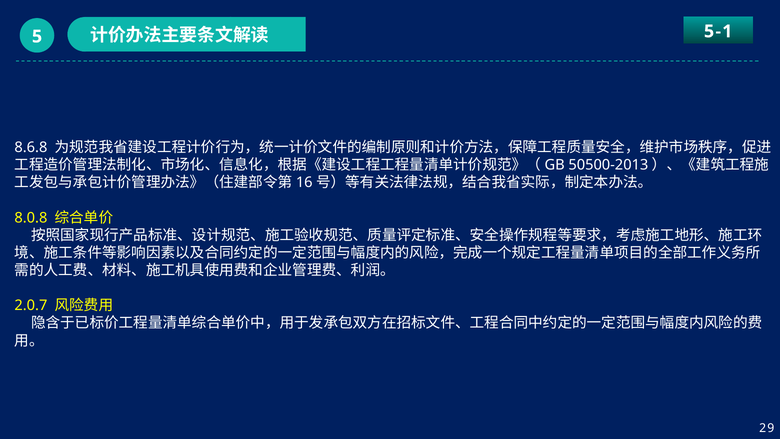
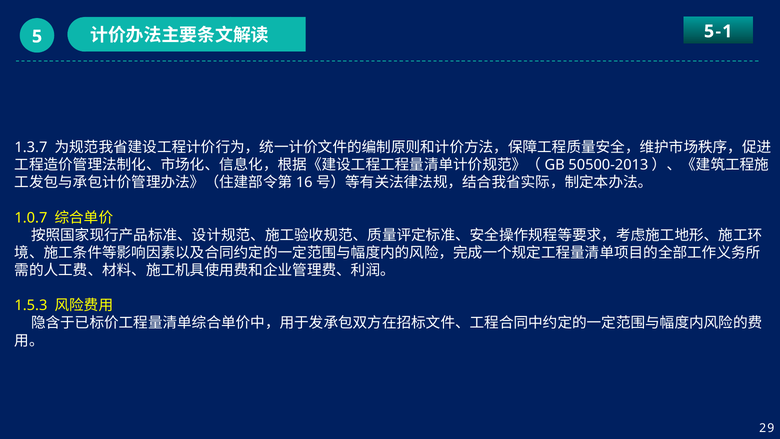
8.6.8: 8.6.8 -> 1.3.7
8.0.8: 8.0.8 -> 1.0.7
2.0.7: 2.0.7 -> 1.5.3
